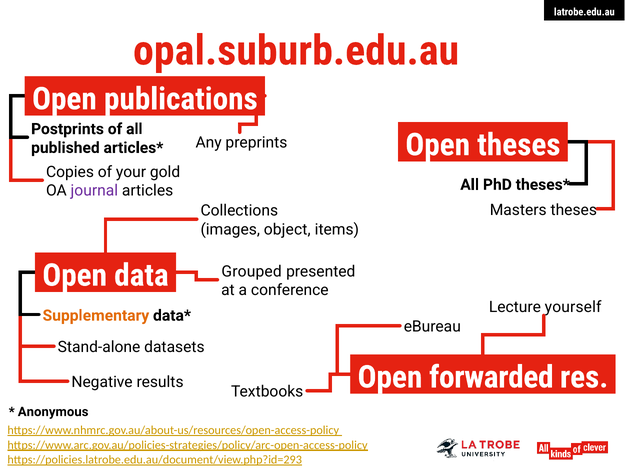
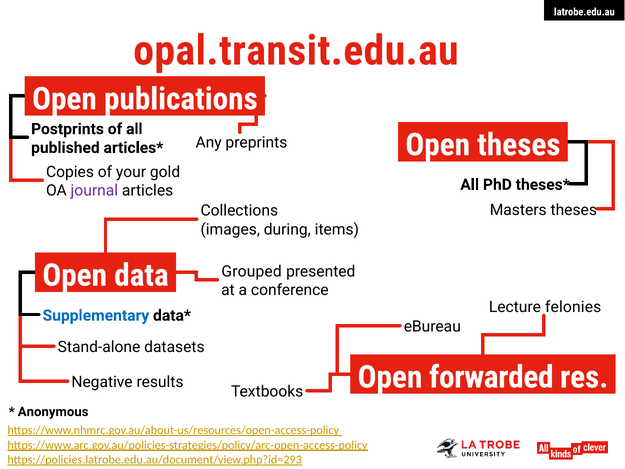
opal.suburb.edu.au: opal.suburb.edu.au -> opal.transit.edu.au
object: object -> during
yourself: yourself -> felonies
Supplementary colour: orange -> blue
